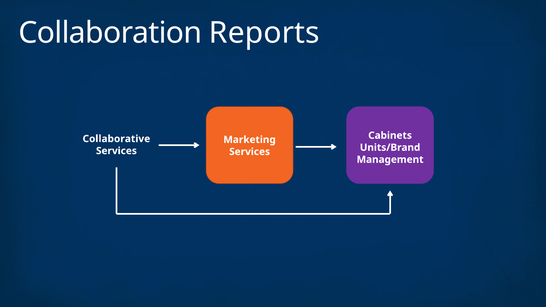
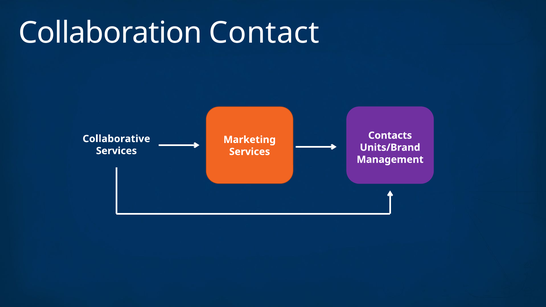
Reports: Reports -> Contact
Cabinets: Cabinets -> Contacts
